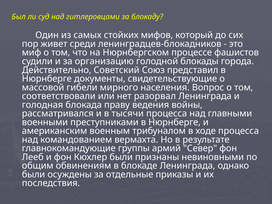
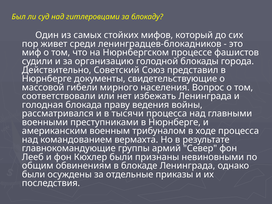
разорвал: разорвал -> избежать
